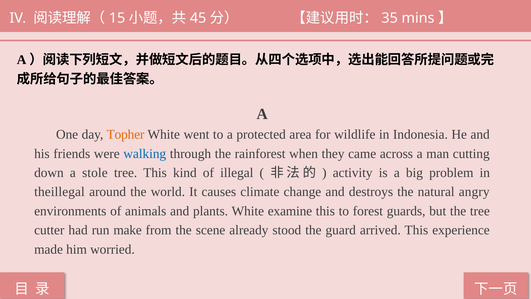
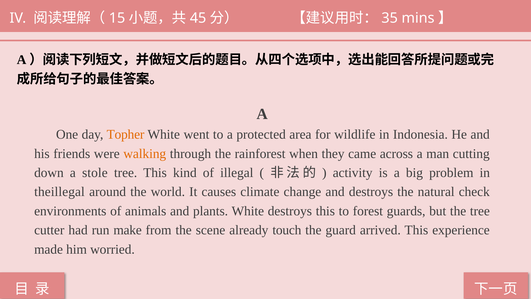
walking colour: blue -> orange
angry: angry -> check
White examine: examine -> destroys
stood: stood -> touch
